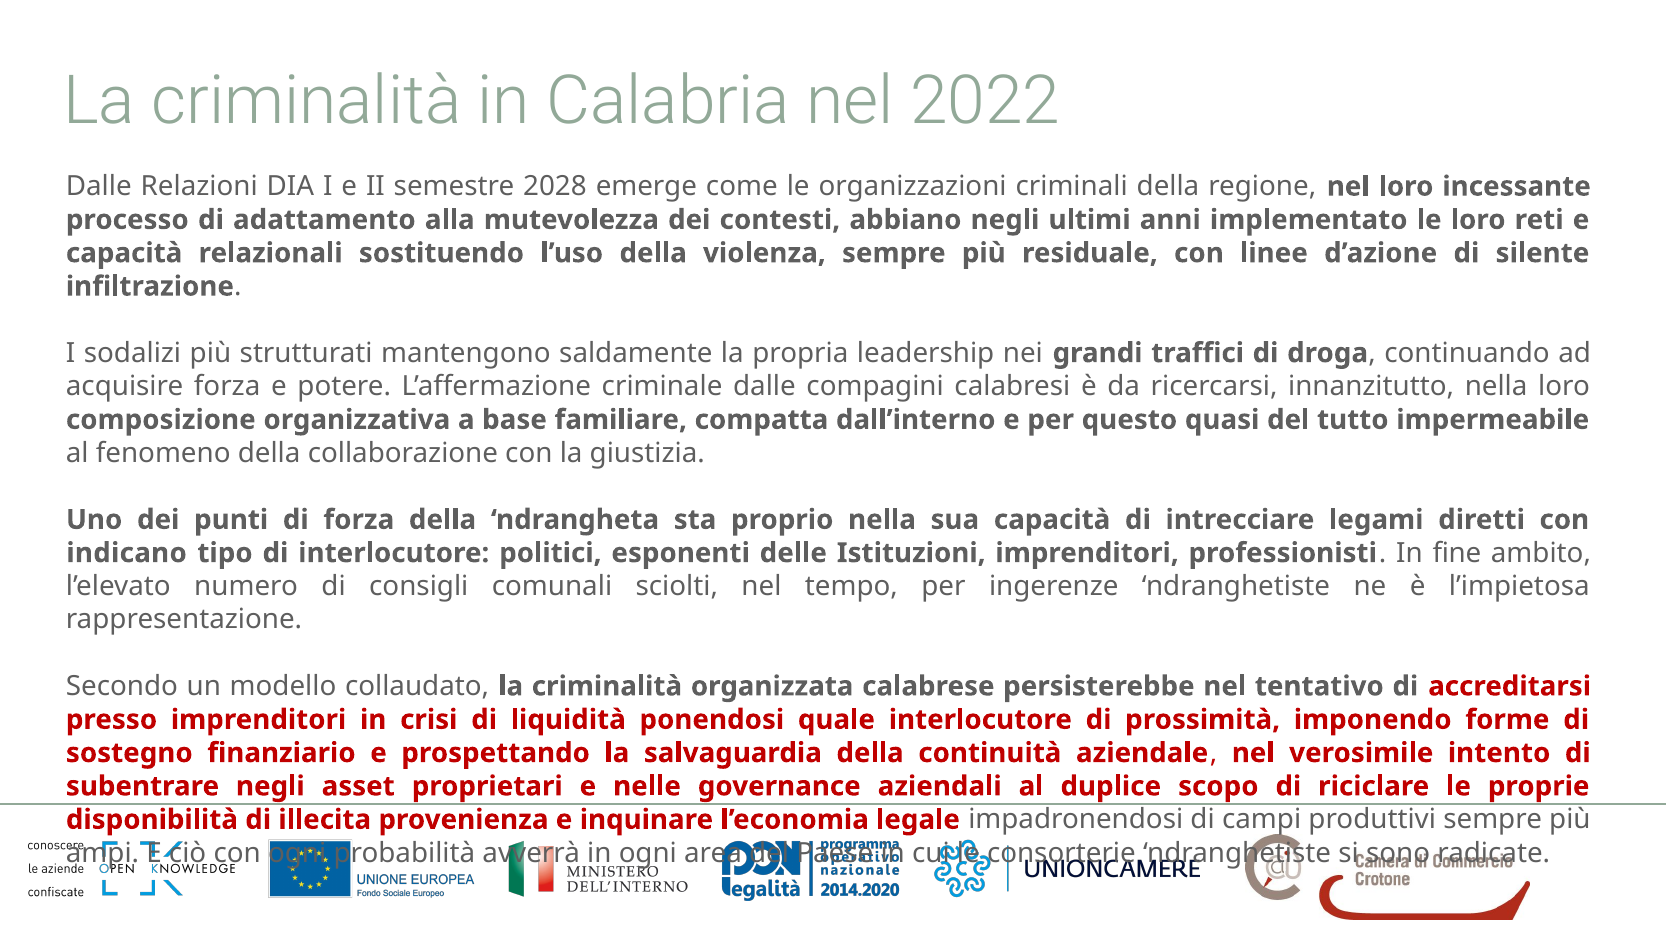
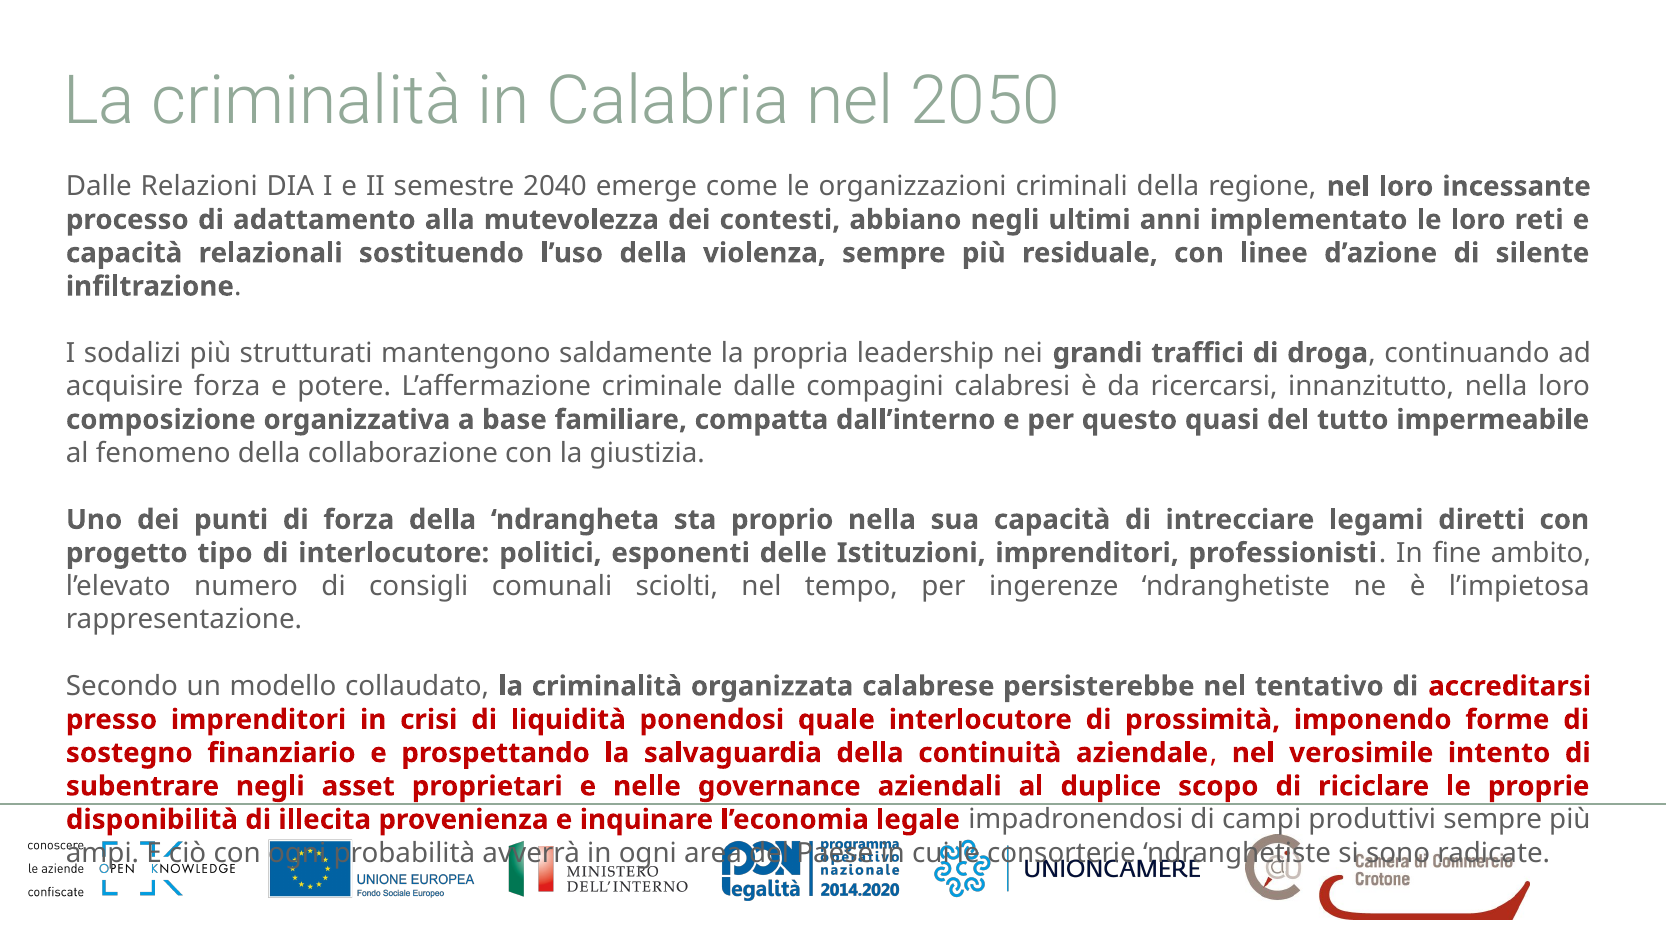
2022: 2022 -> 2050
2028: 2028 -> 2040
indicano: indicano -> progetto
